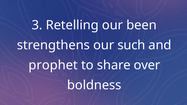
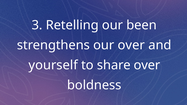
our such: such -> over
prophet: prophet -> yourself
